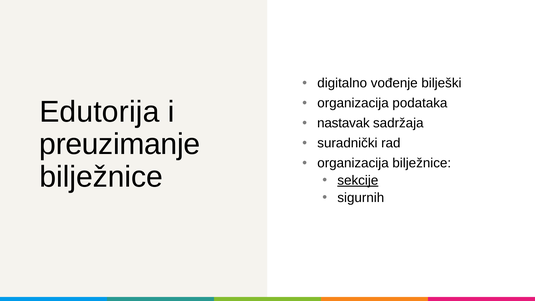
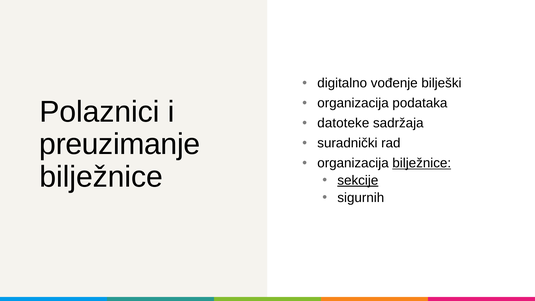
Edutorija: Edutorija -> Polaznici
nastavak: nastavak -> datoteke
bilježnice at (422, 163) underline: none -> present
